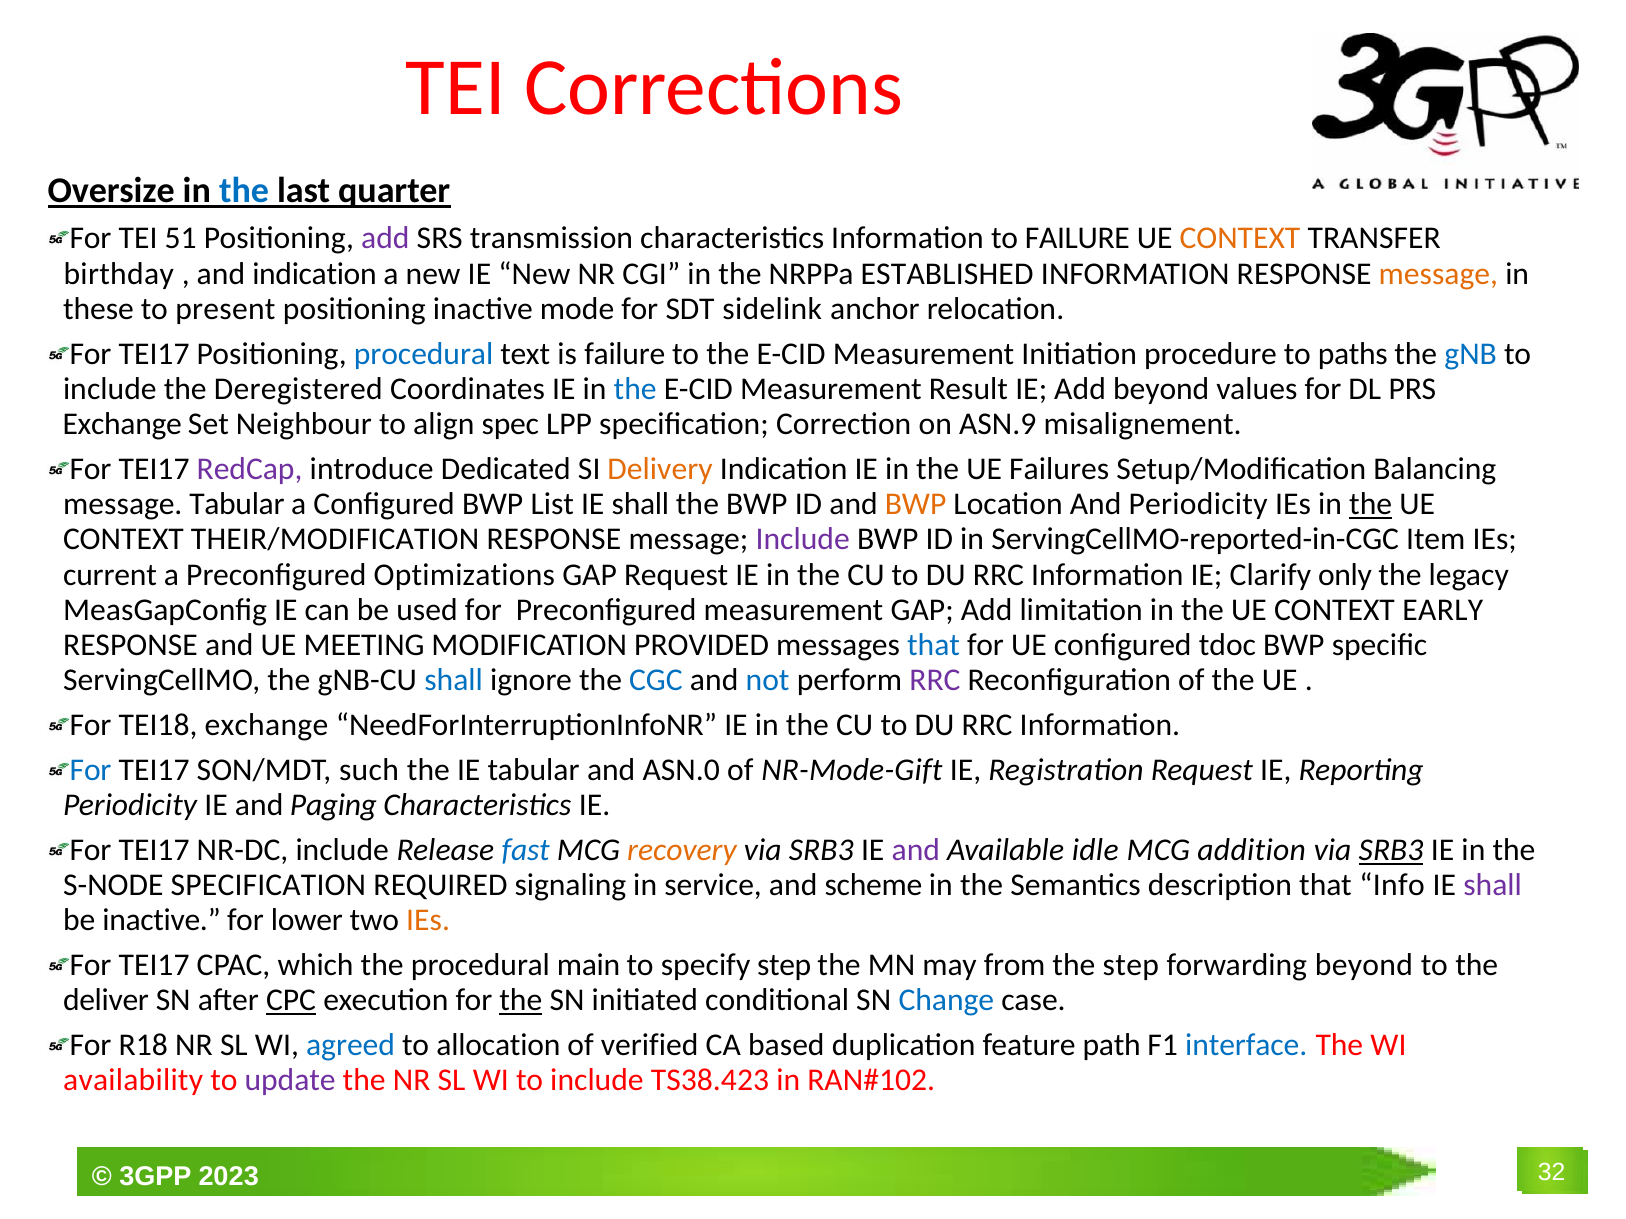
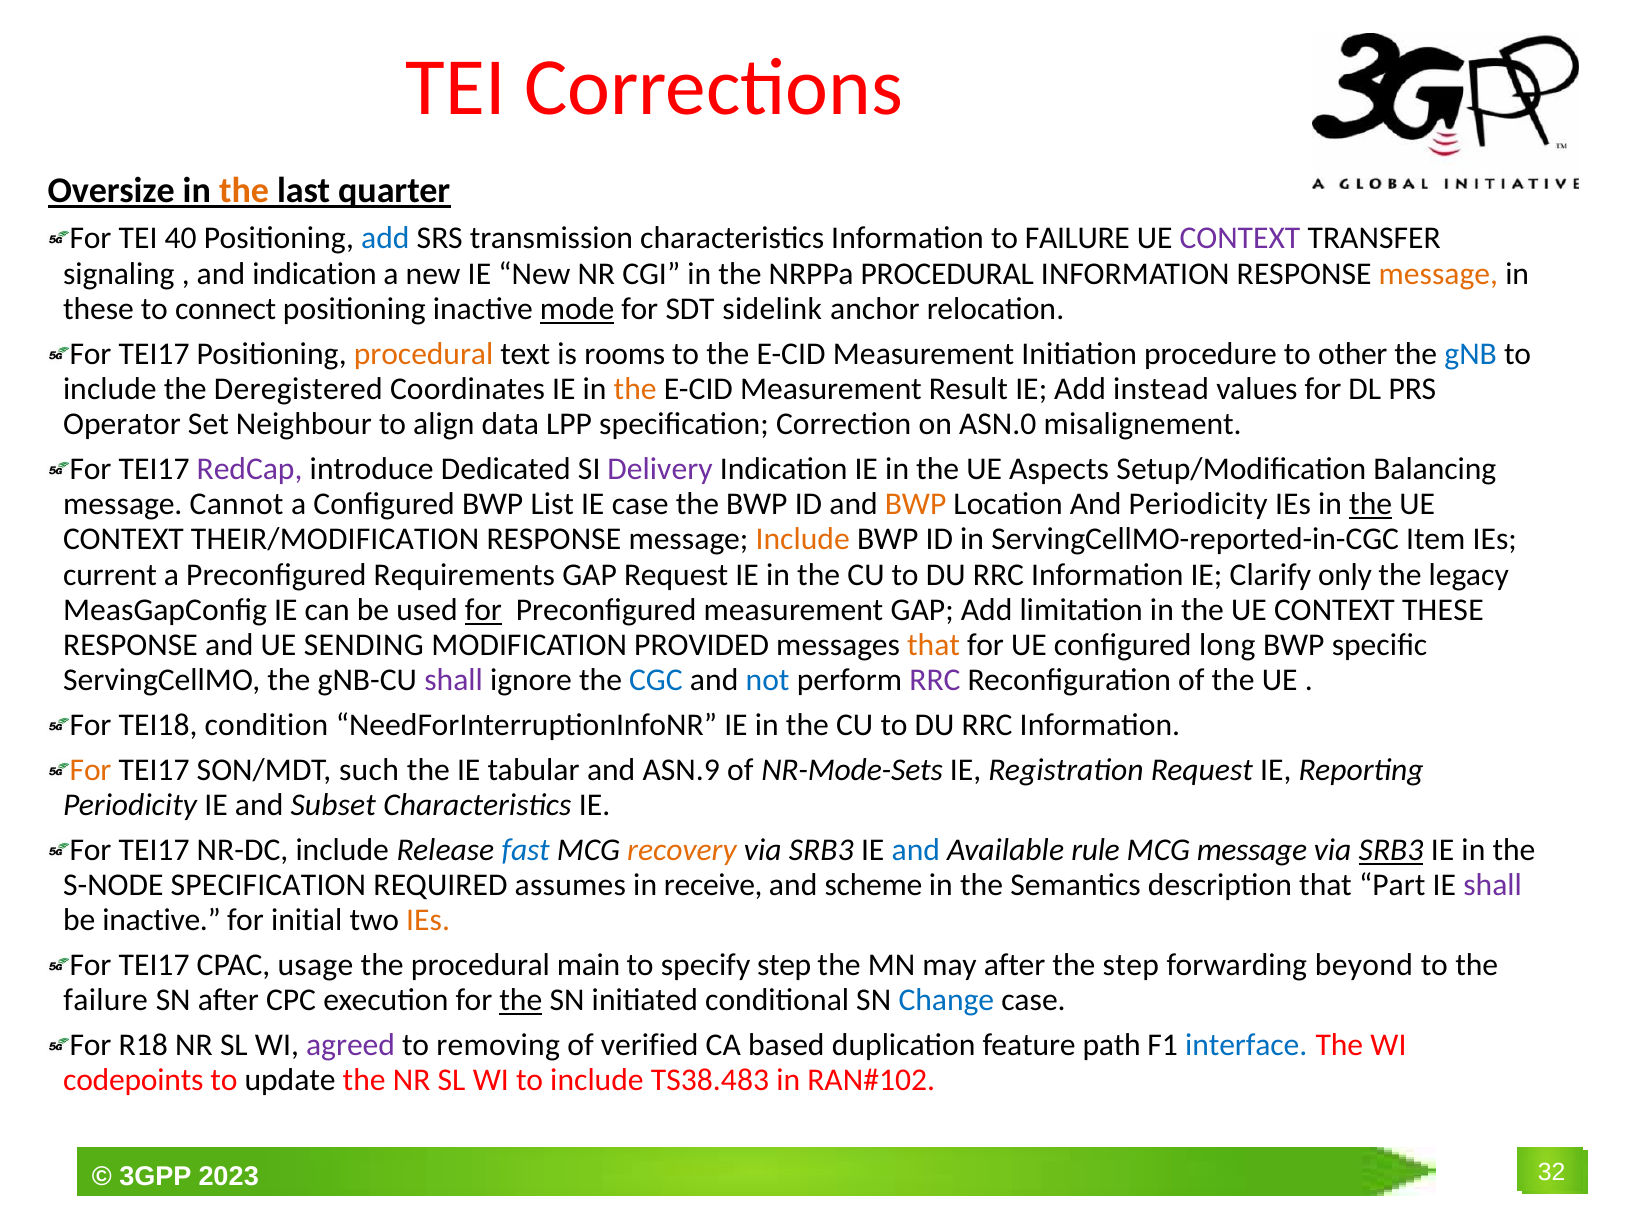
the at (244, 191) colour: blue -> orange
51: 51 -> 40
add at (385, 239) colour: purple -> blue
CONTEXT at (1240, 239) colour: orange -> purple
birthday: birthday -> signaling
NRPPa ESTABLISHED: ESTABLISHED -> PROCEDURAL
present: present -> connect
mode underline: none -> present
procedural at (424, 354) colour: blue -> orange
is failure: failure -> rooms
paths: paths -> other
the at (635, 389) colour: blue -> orange
Add beyond: beyond -> instead
Exchange at (122, 424): Exchange -> Operator
spec: spec -> data
ASN.9: ASN.9 -> ASN.0
Delivery colour: orange -> purple
Failures: Failures -> Aspects
message Tabular: Tabular -> Cannot
List IE shall: shall -> case
Include at (803, 540) colour: purple -> orange
Optimizations: Optimizations -> Requirements
for at (483, 610) underline: none -> present
CONTEXT EARLY: EARLY -> THESE
MEETING: MEETING -> SENDING
that at (934, 646) colour: blue -> orange
tdoc: tdoc -> long
shall at (454, 681) colour: blue -> purple
TEI18 exchange: exchange -> condition
For at (91, 770) colour: blue -> orange
ASN.0: ASN.0 -> ASN.9
NR-Mode-Gift: NR-Mode-Gift -> NR-Mode-Sets
Paging: Paging -> Subset
and at (916, 850) colour: purple -> blue
idle: idle -> rule
MCG addition: addition -> message
signaling: signaling -> assumes
service: service -> receive
Info: Info -> Part
lower: lower -> initial
which: which -> usage
may from: from -> after
deliver at (106, 1001): deliver -> failure
CPC underline: present -> none
agreed colour: blue -> purple
allocation: allocation -> removing
availability: availability -> codepoints
update colour: purple -> black
TS38.423: TS38.423 -> TS38.483
